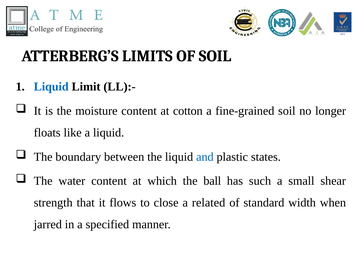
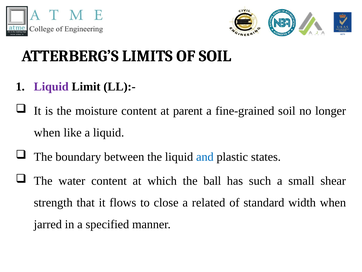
Liquid at (51, 87) colour: blue -> purple
cotton: cotton -> parent
floats at (47, 132): floats -> when
